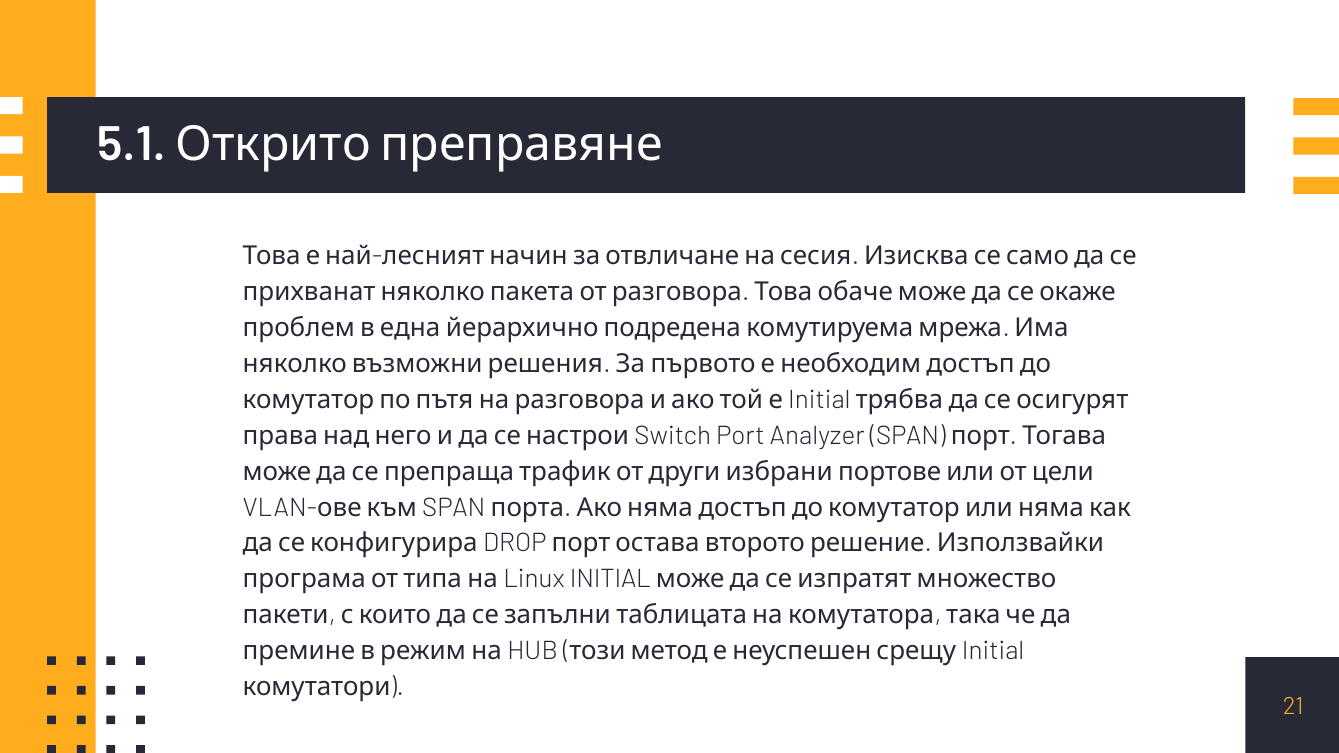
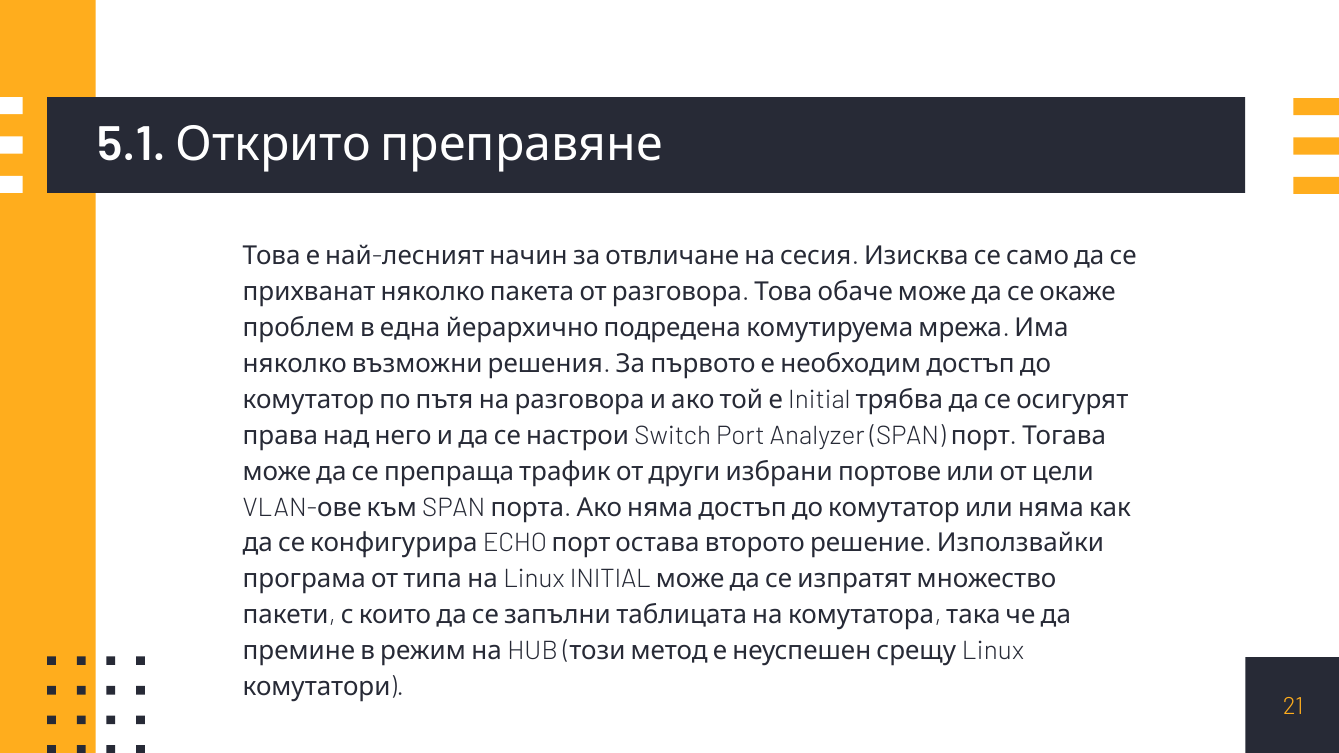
DROP: DROP -> ECHO
Initial at (993, 651): Initial -> Linux
